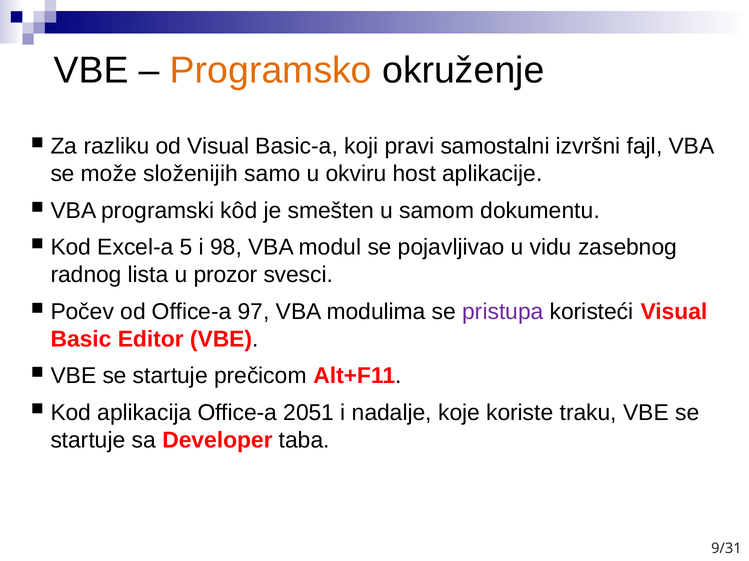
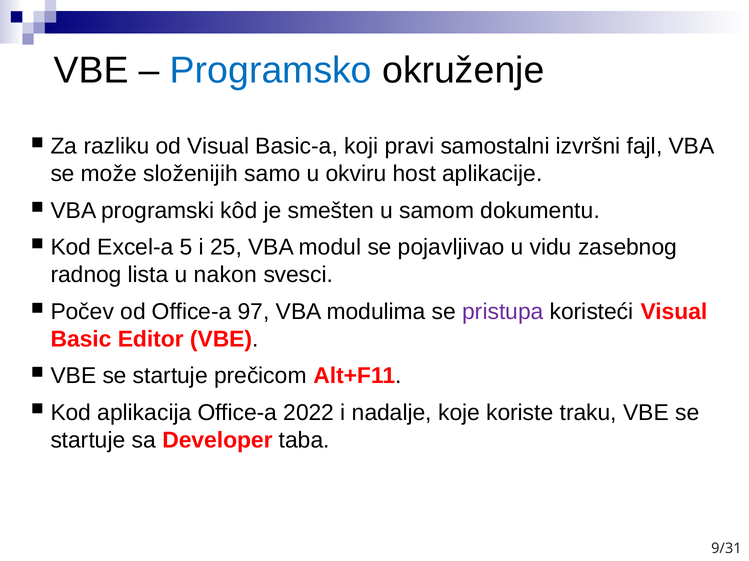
Programsko colour: orange -> blue
98: 98 -> 25
prozor: prozor -> nakon
2051: 2051 -> 2022
